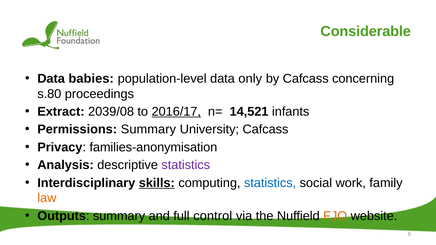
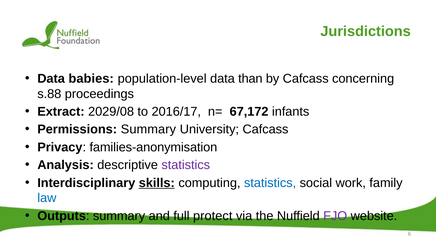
Considerable: Considerable -> Jurisdictions
only: only -> than
s.80: s.80 -> s.88
2039/08: 2039/08 -> 2029/08
2016/17 underline: present -> none
14,521: 14,521 -> 67,172
law colour: orange -> blue
control: control -> protect
FJO colour: orange -> purple
